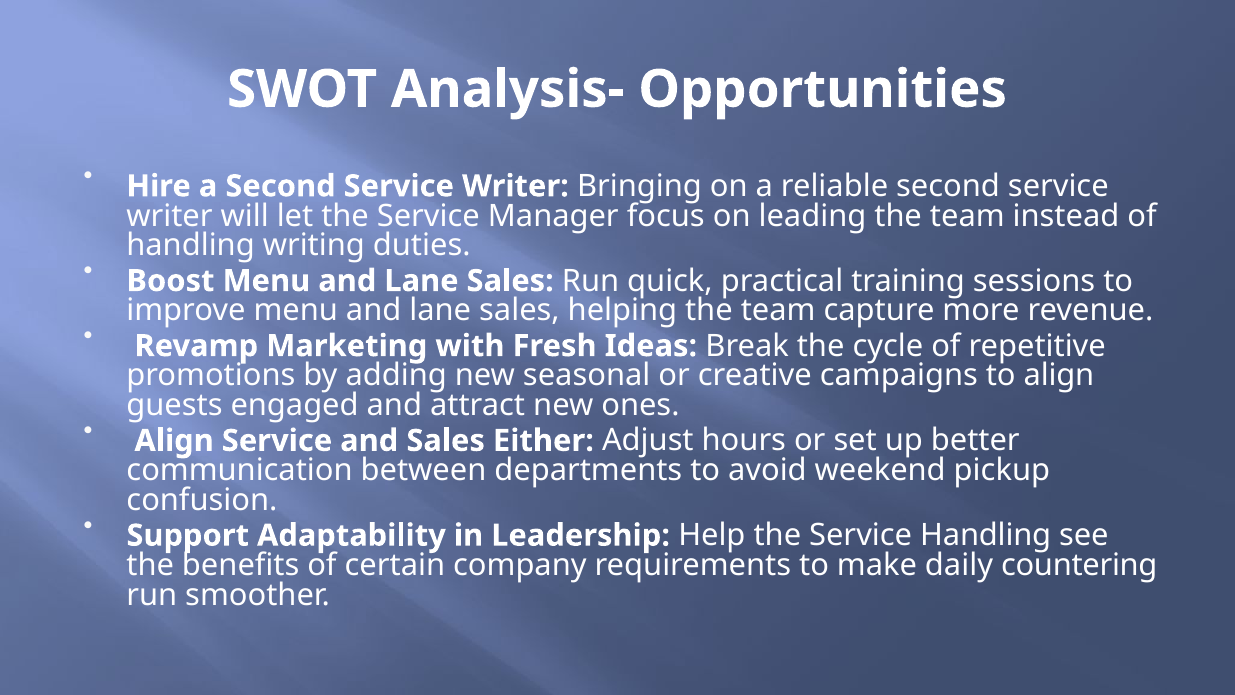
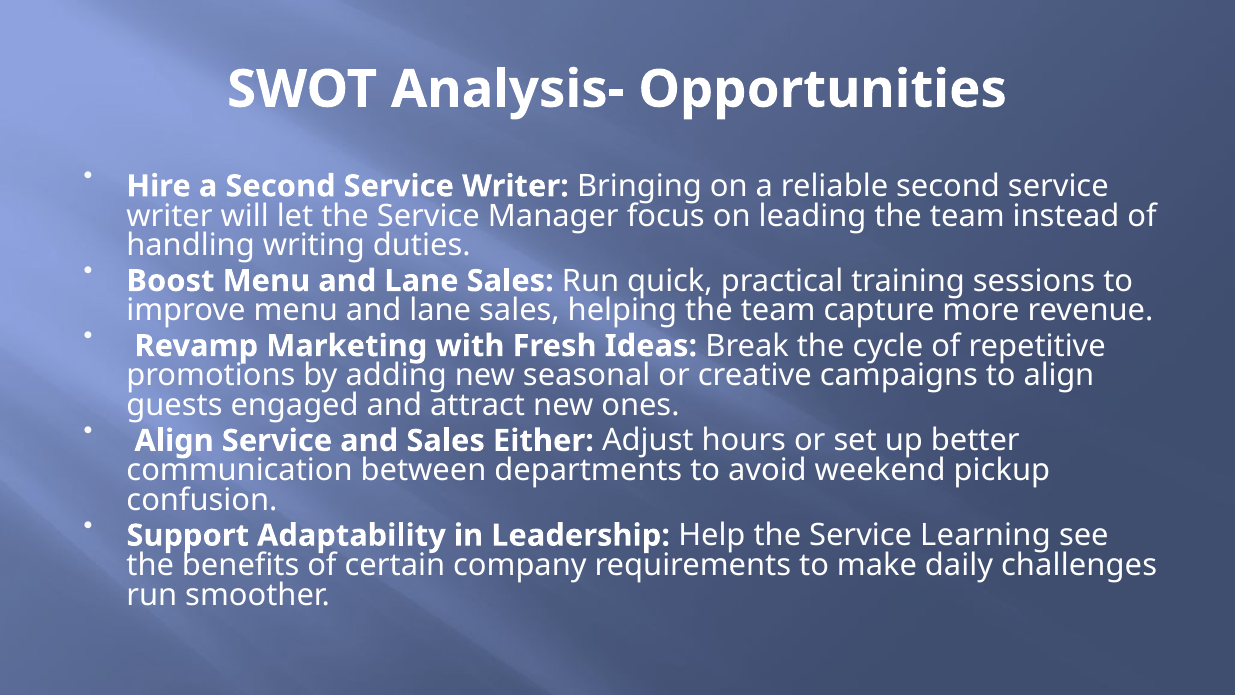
Service Handling: Handling -> Learning
countering: countering -> challenges
